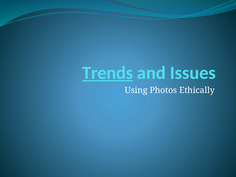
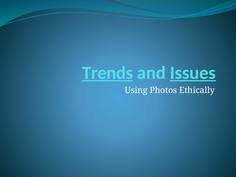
Issues underline: none -> present
